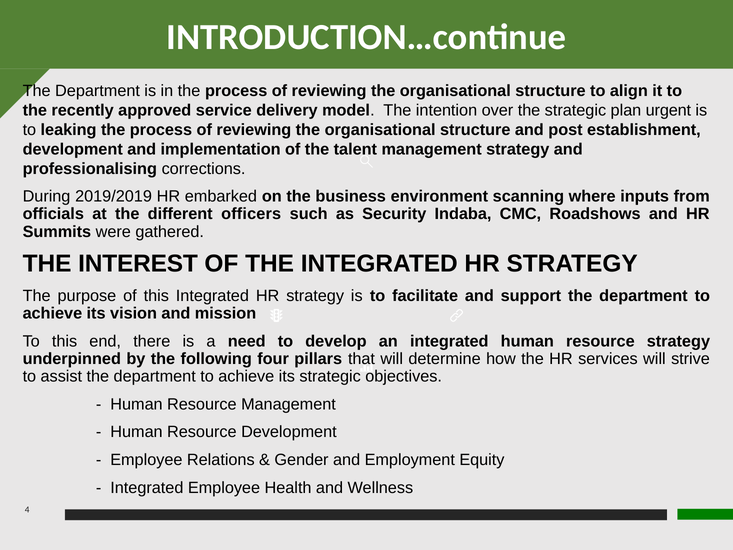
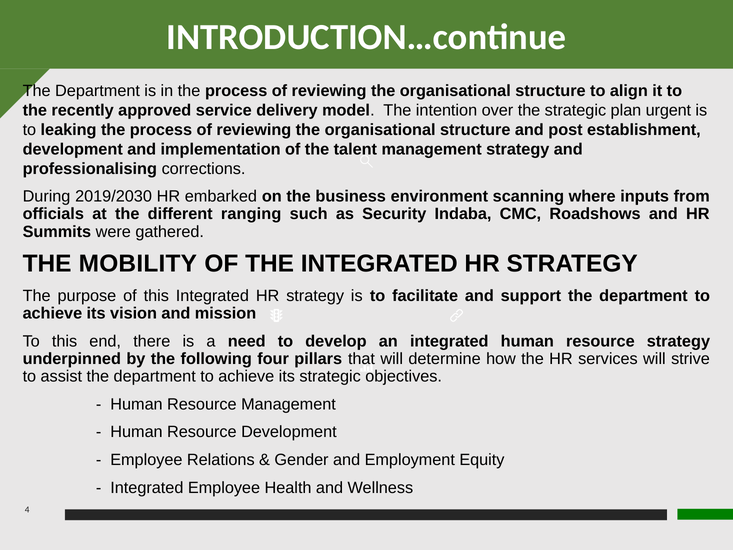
2019/2019: 2019/2019 -> 2019/2030
officers: officers -> ranging
INTEREST: INTEREST -> MOBILITY
